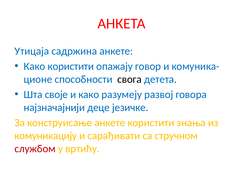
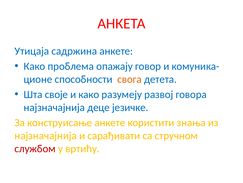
Како користити: користити -> проблема
свога colour: black -> orange
најзначајнији at (54, 107): најзначајнији -> најзначајнија
комуникацију at (46, 135): комуникацију -> најзначајнија
